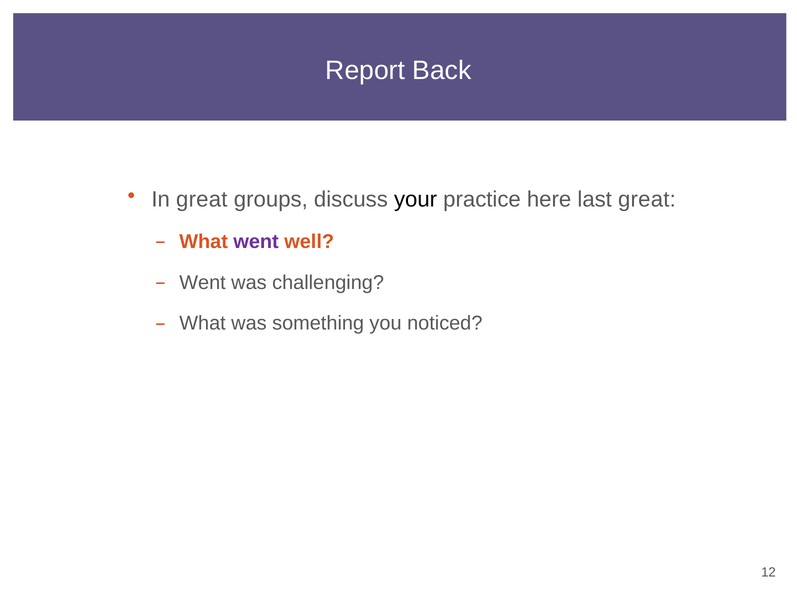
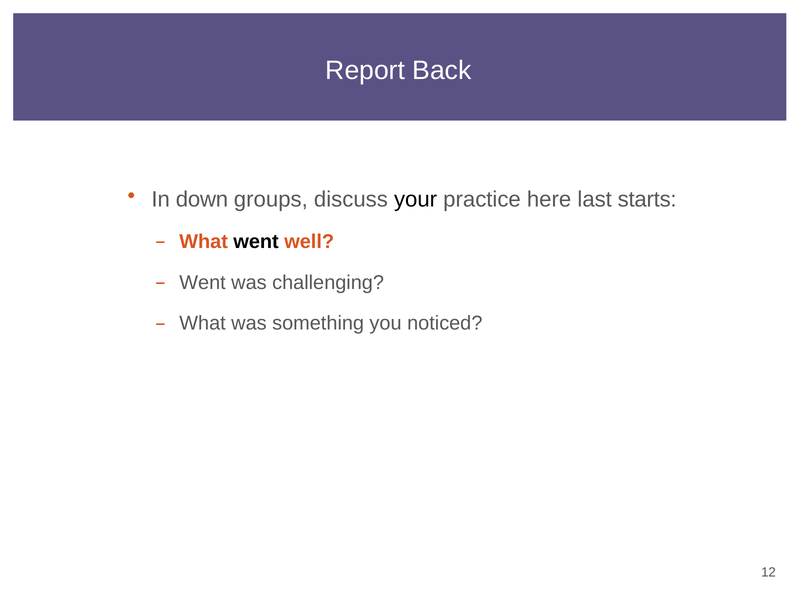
In great: great -> down
last great: great -> starts
went at (256, 241) colour: purple -> black
